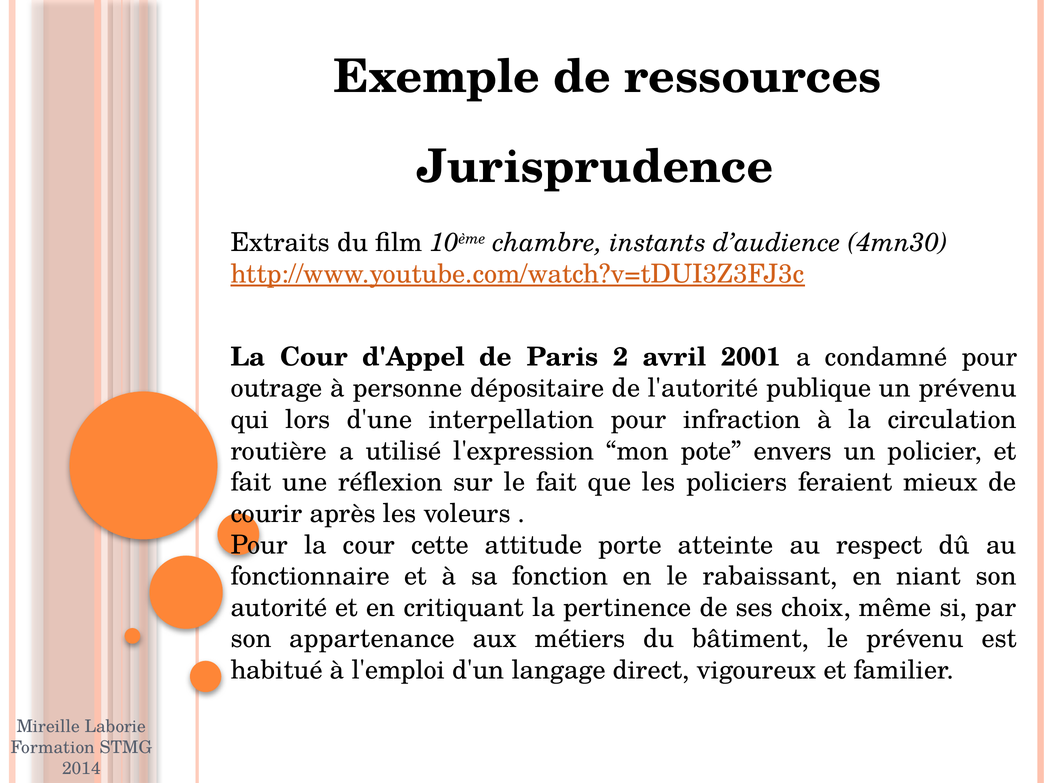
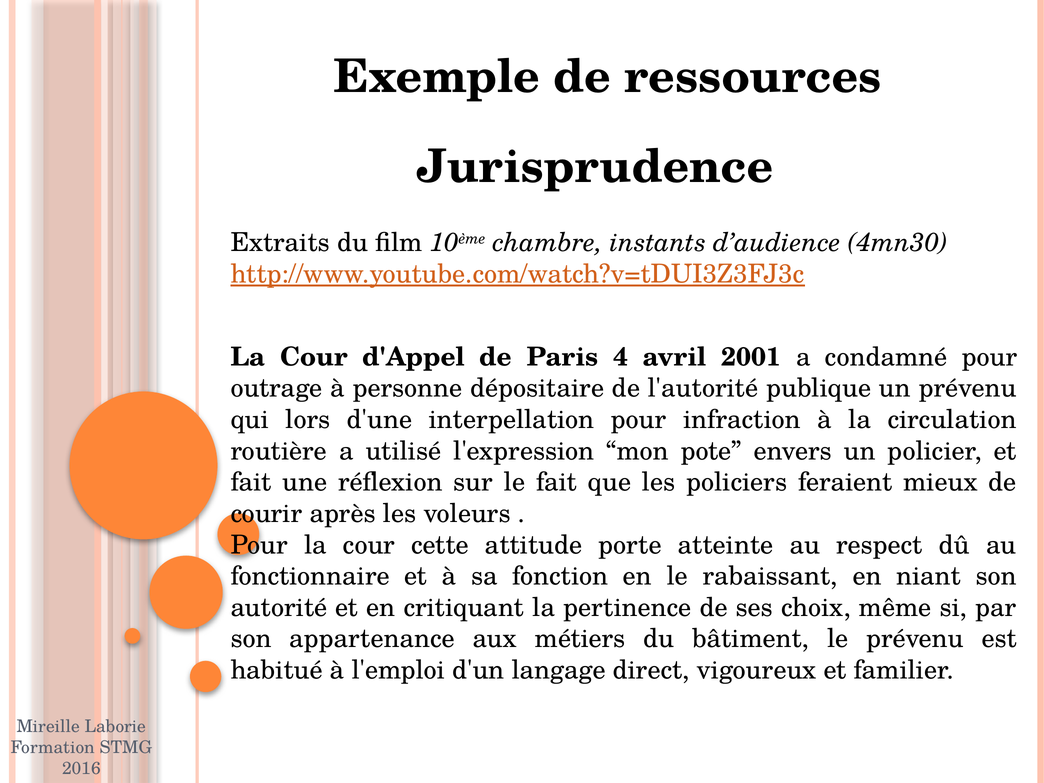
2: 2 -> 4
2014: 2014 -> 2016
